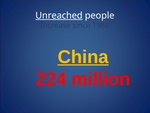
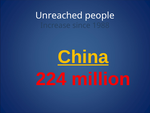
Unreached underline: present -> none
